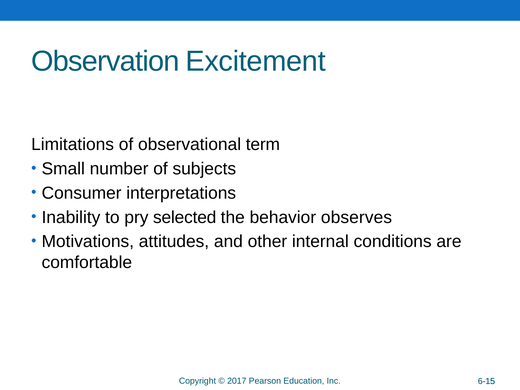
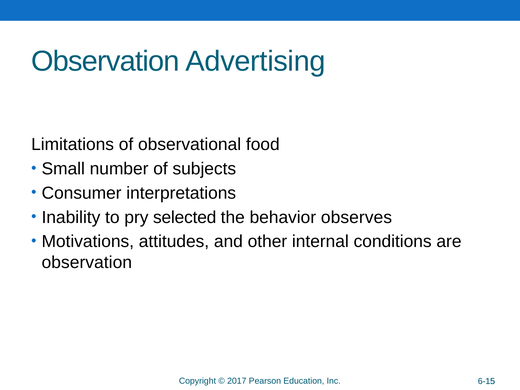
Excitement: Excitement -> Advertising
term: term -> food
comfortable at (87, 262): comfortable -> observation
